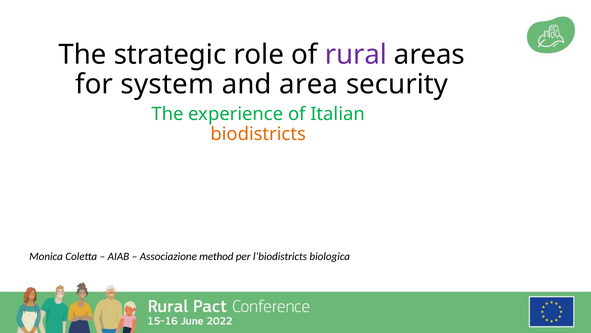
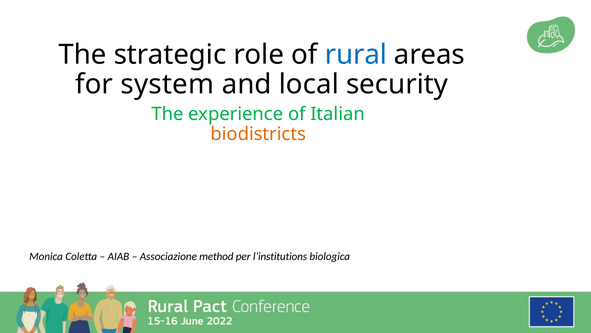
rural colour: purple -> blue
area: area -> local
l’biodistricts: l’biodistricts -> l’institutions
